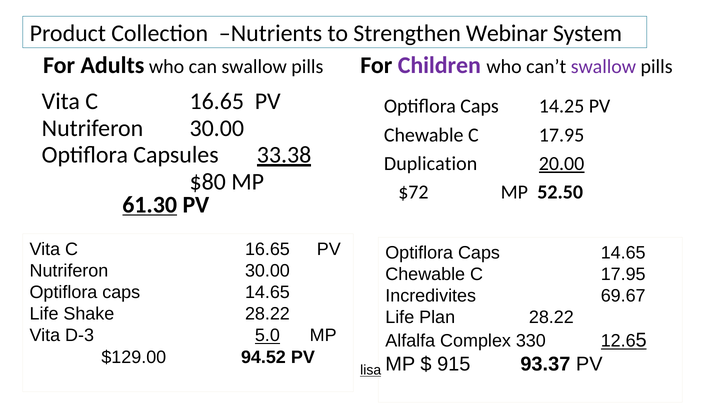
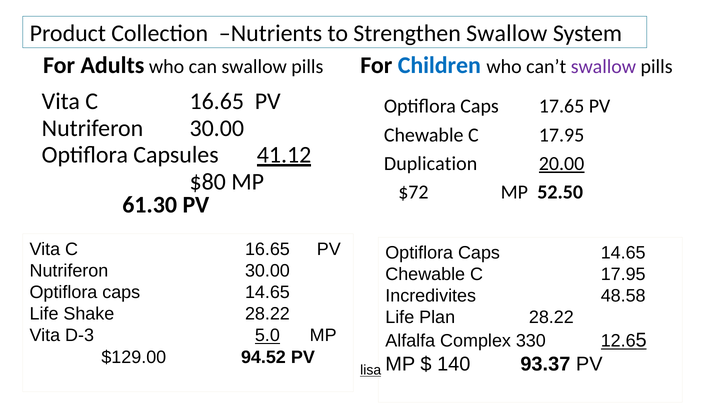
Strengthen Webinar: Webinar -> Swallow
Children colour: purple -> blue
14.25: 14.25 -> 17.65
33.38: 33.38 -> 41.12
61.30 underline: present -> none
69.67: 69.67 -> 48.58
915: 915 -> 140
